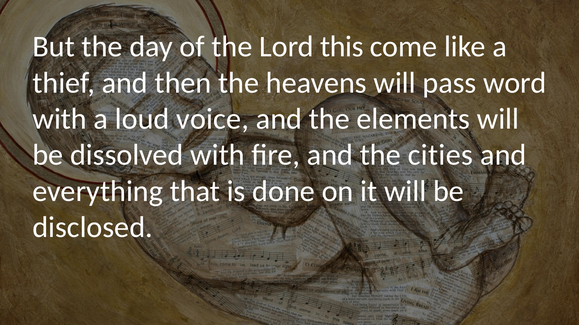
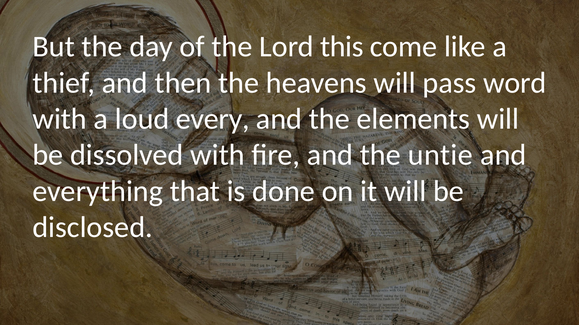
voice: voice -> every
cities: cities -> untie
